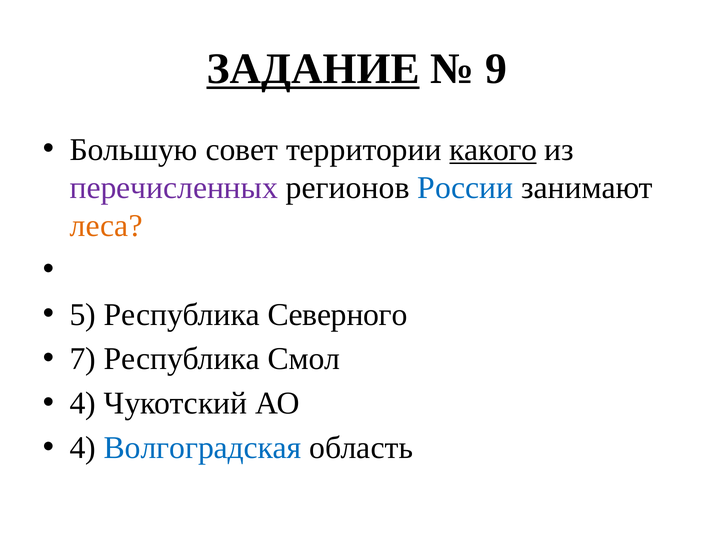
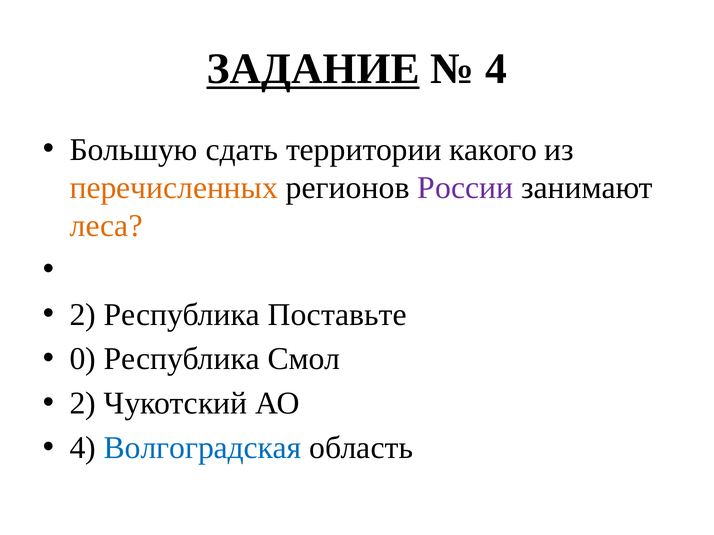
9 at (496, 69): 9 -> 4
совет: совет -> сдать
какого underline: present -> none
перечисленных colour: purple -> orange
России colour: blue -> purple
5 at (83, 315): 5 -> 2
Северного: Северного -> Поставьте
7: 7 -> 0
4 at (83, 404): 4 -> 2
